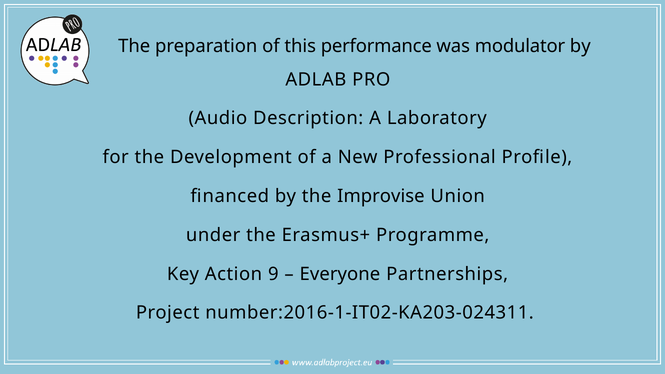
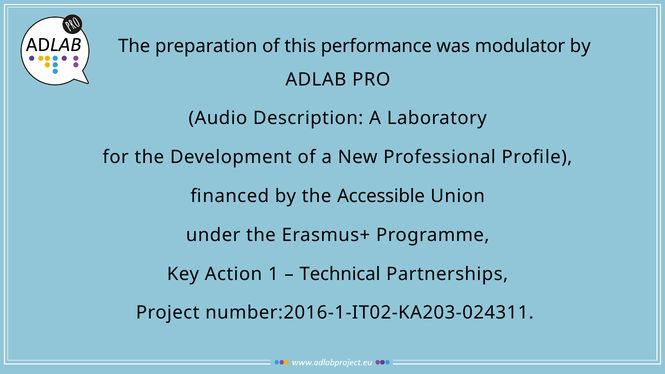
Improvise: Improvise -> Accessible
9: 9 -> 1
Everyone: Everyone -> Technical
